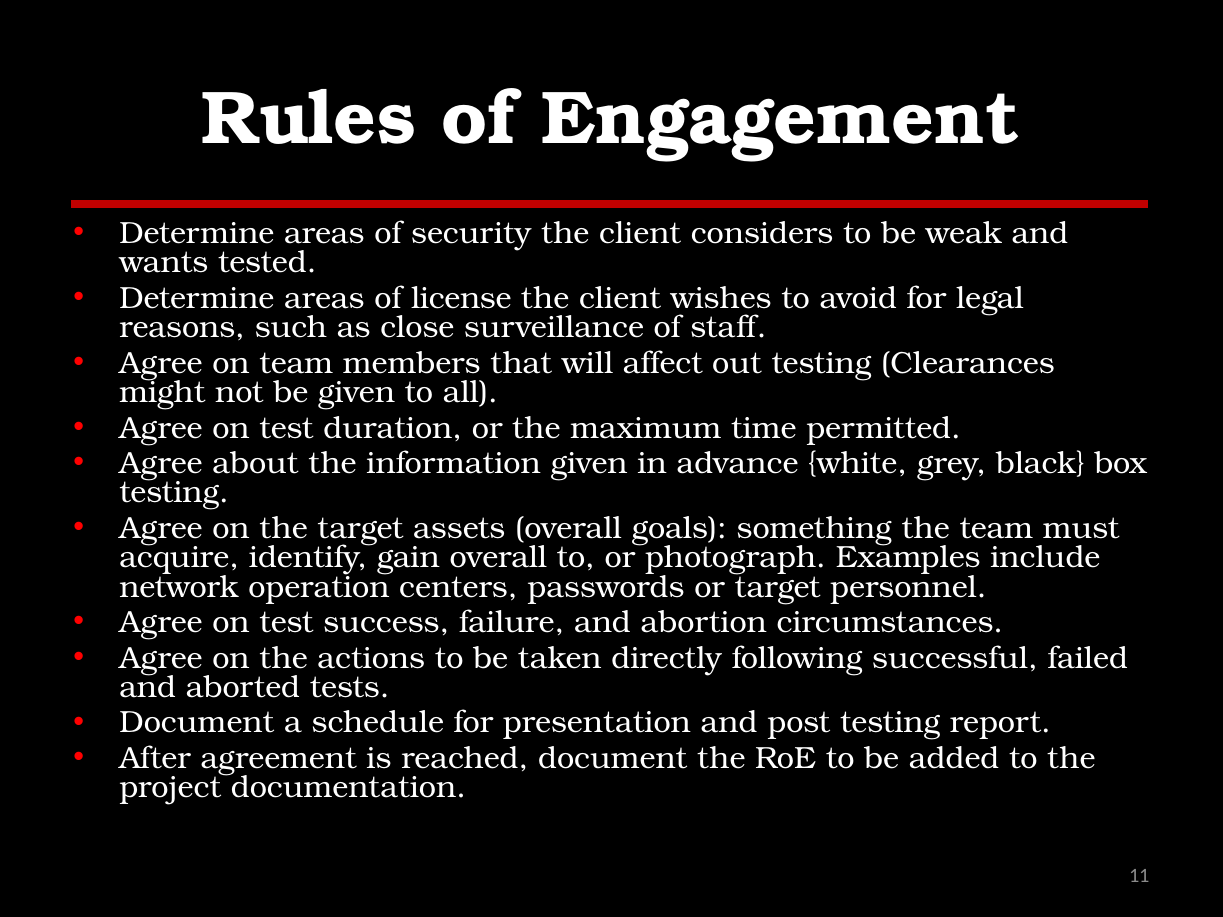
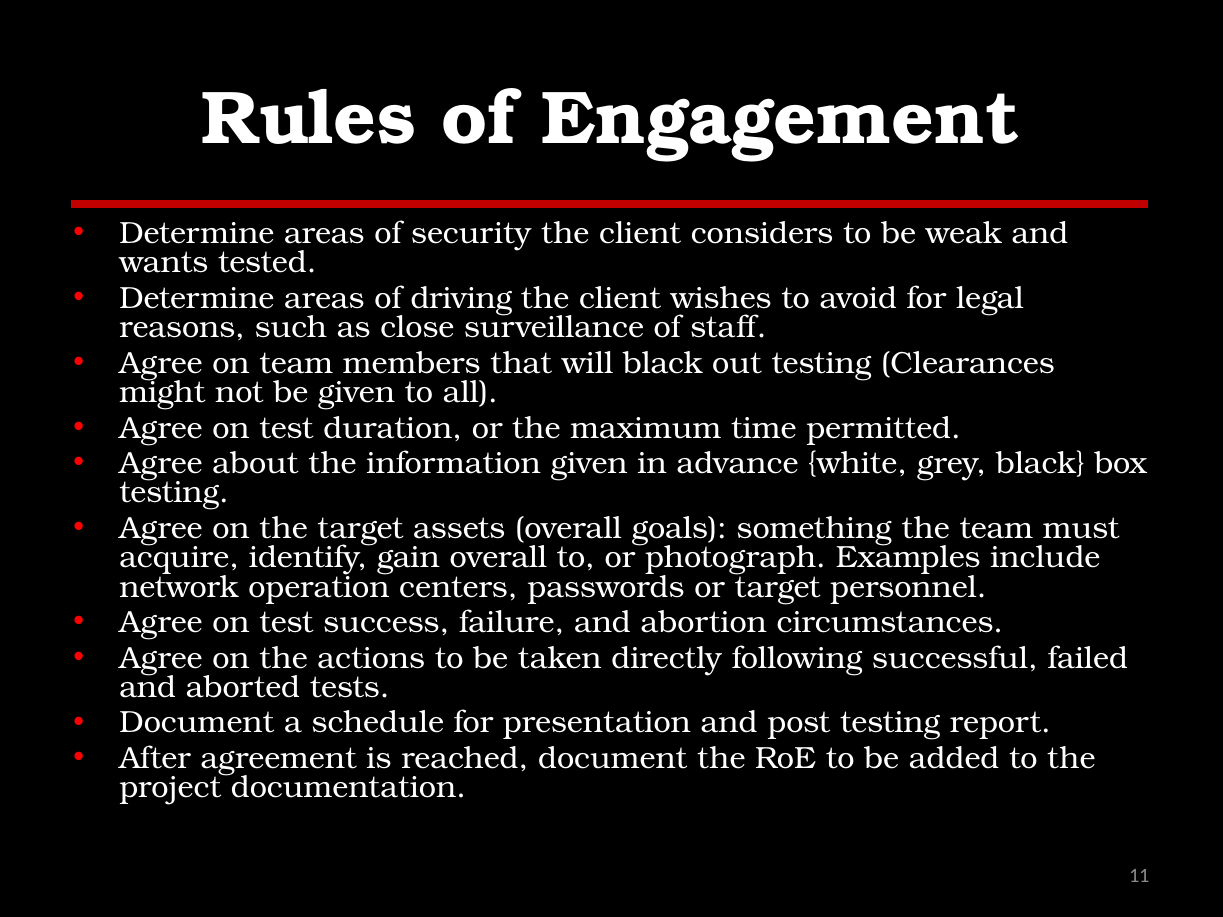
license: license -> driving
will affect: affect -> black
